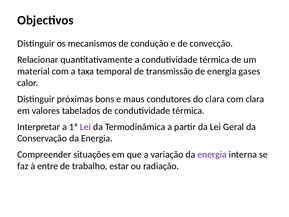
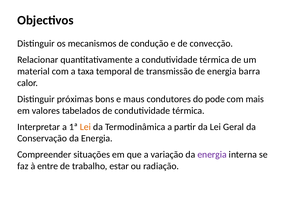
gases: gases -> barra
do clara: clara -> pode
com clara: clara -> mais
Lei at (85, 127) colour: purple -> orange
